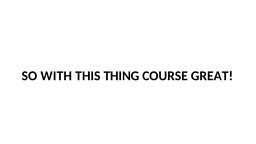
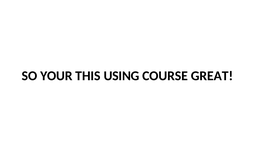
WITH: WITH -> YOUR
THING: THING -> USING
